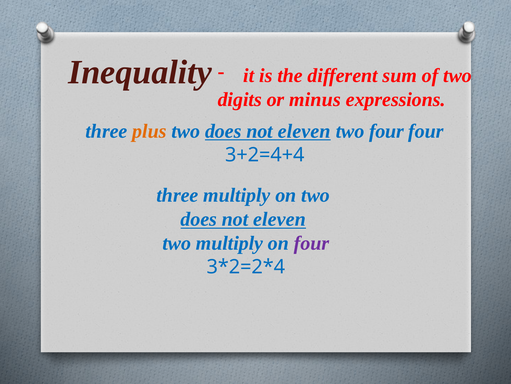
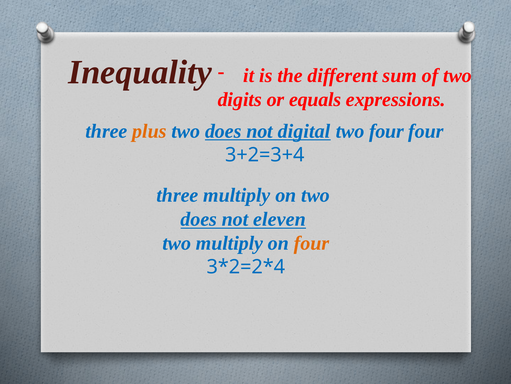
minus: minus -> equals
eleven at (304, 131): eleven -> digital
3+2=4+4: 3+2=4+4 -> 3+2=3+4
four at (312, 243) colour: purple -> orange
